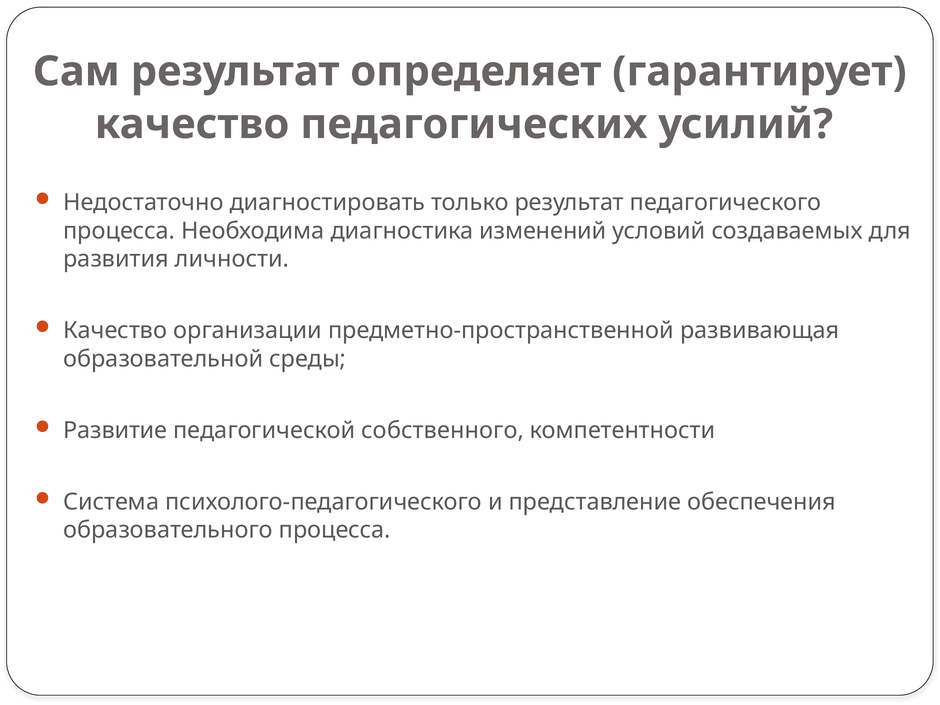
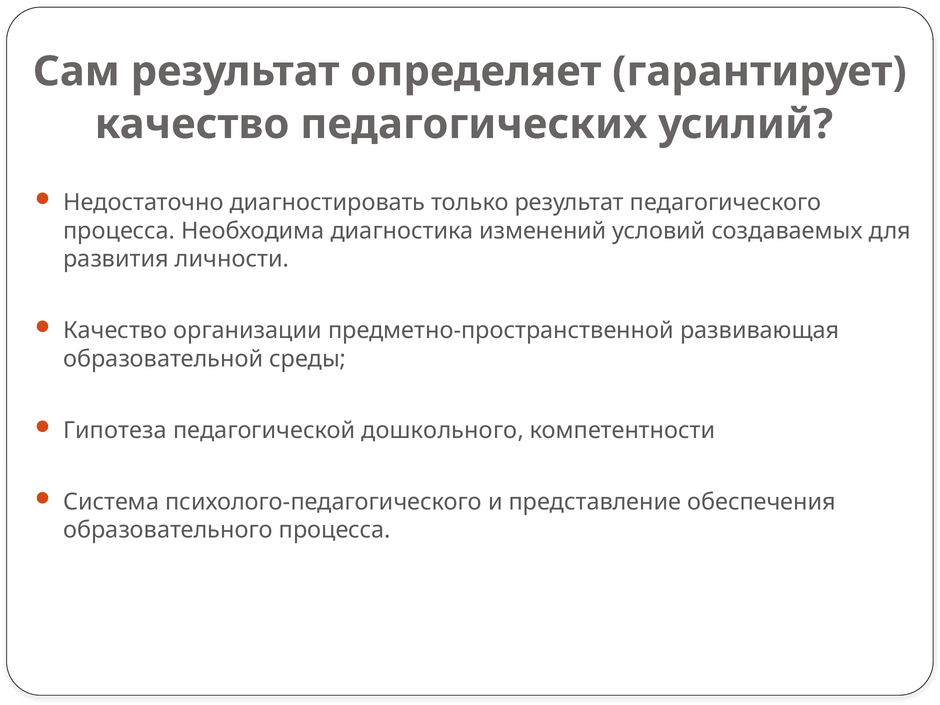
Развитие: Развитие -> Гипотеза
собственного: собственного -> дошкольного
